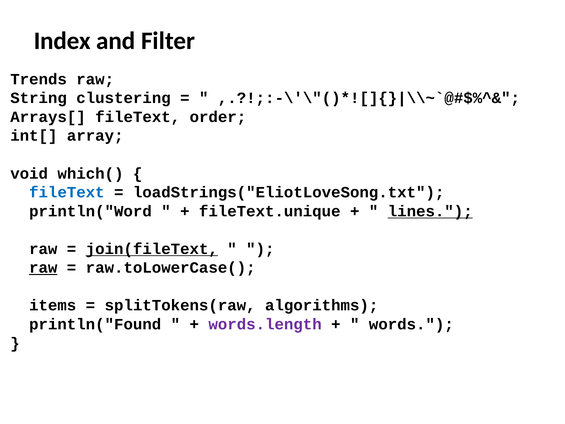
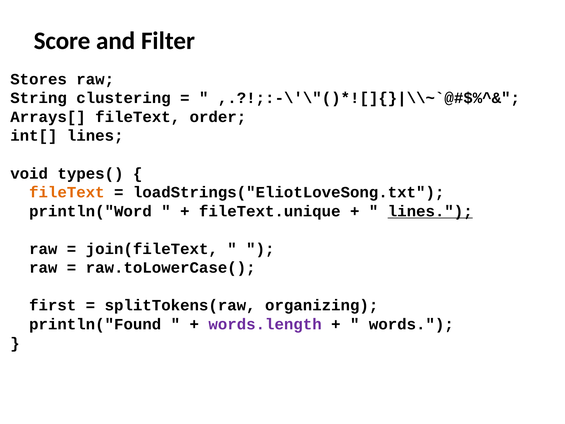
Index: Index -> Score
Trends: Trends -> Stores
int[ array: array -> lines
which(: which( -> types(
fileText at (67, 192) colour: blue -> orange
join(fileText underline: present -> none
raw at (43, 268) underline: present -> none
items: items -> first
algorithms: algorithms -> organizing
